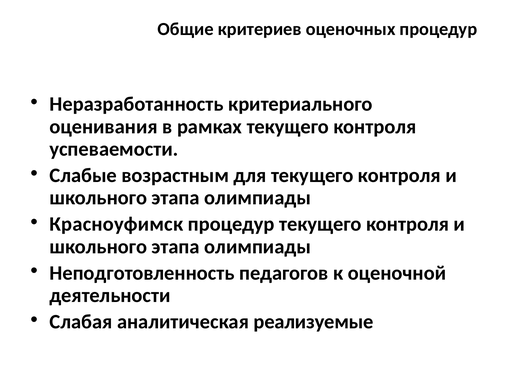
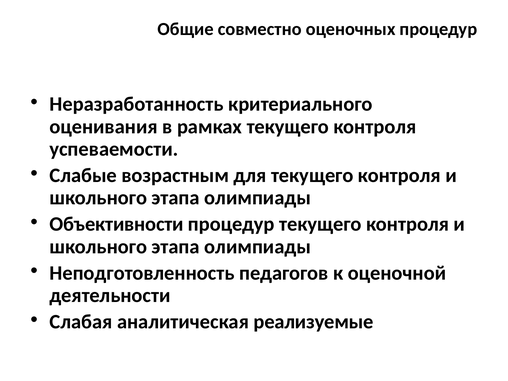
критериев: критериев -> совместно
Красноуфимск: Красноуфимск -> Объективности
